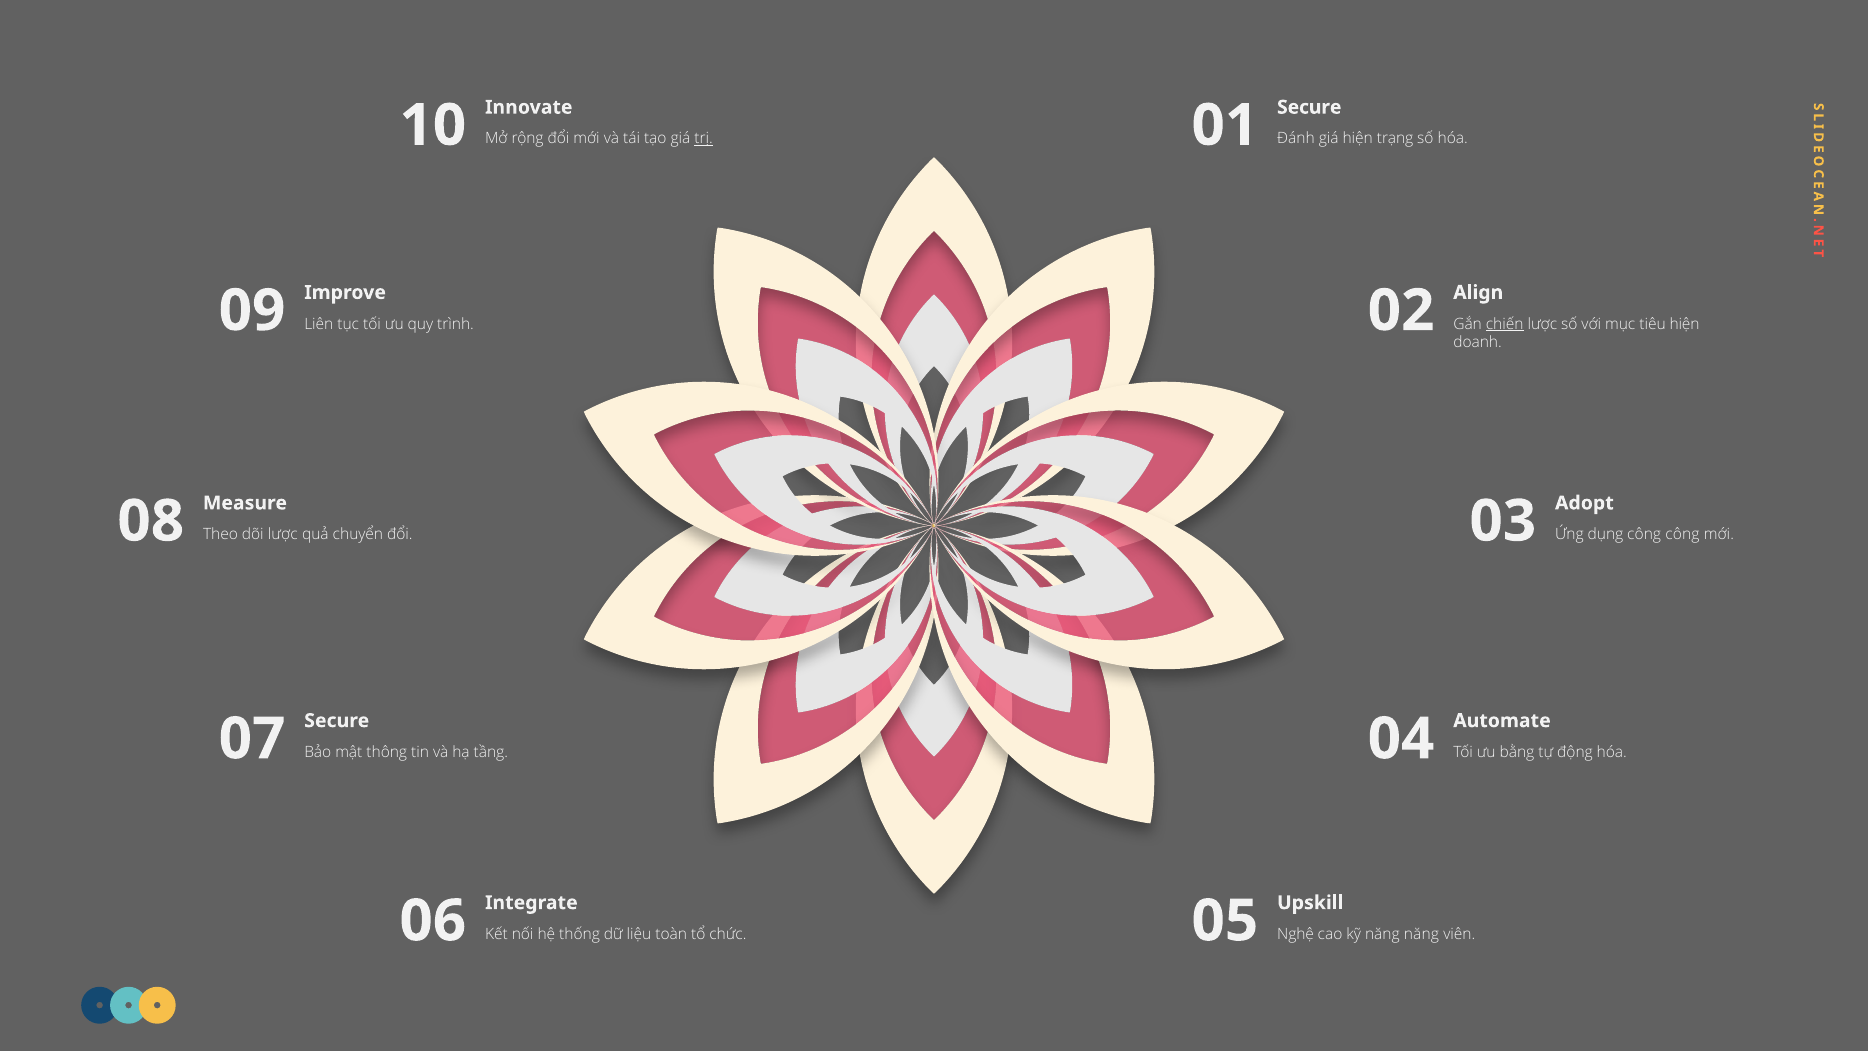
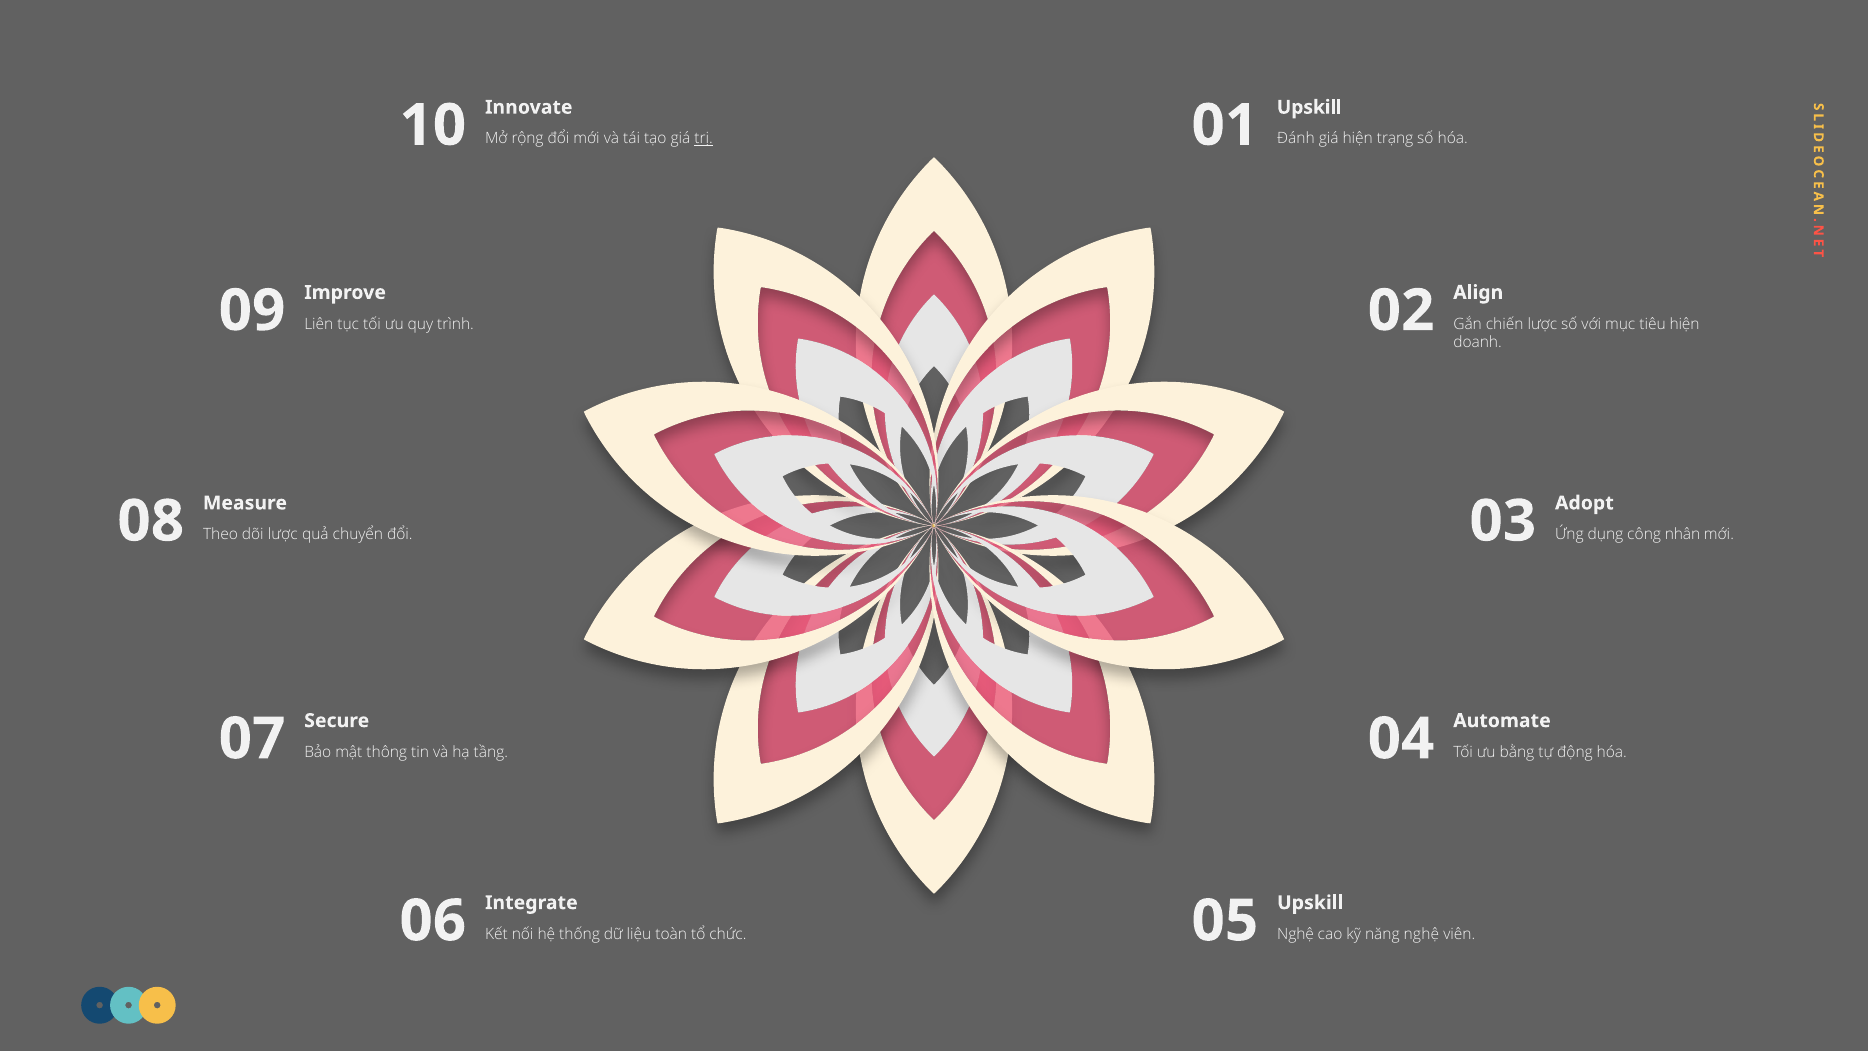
Secure at (1309, 107): Secure -> Upskill
chiến underline: present -> none
công công: công -> nhân
năng năng: năng -> nghệ
